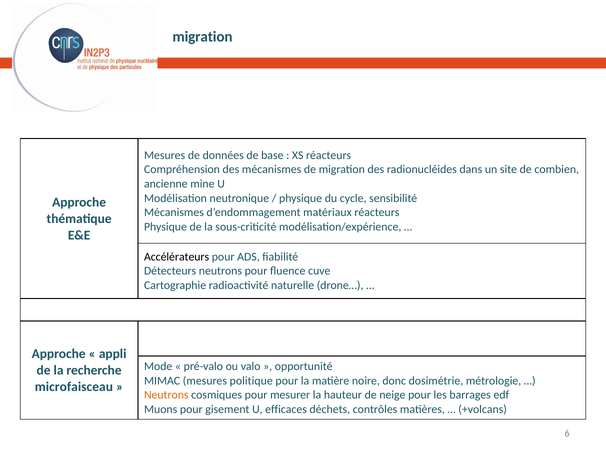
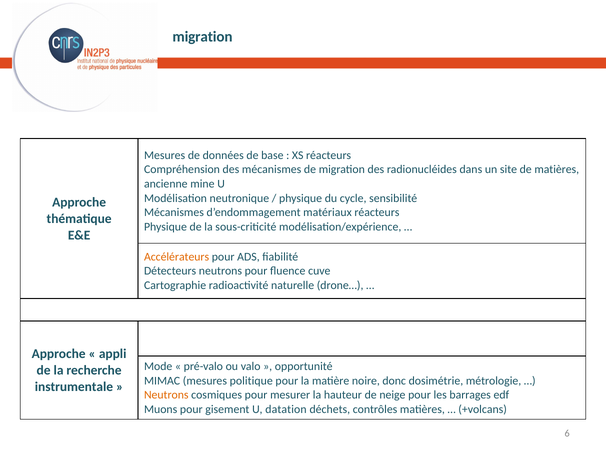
de combien: combien -> matières
Accélérateurs colour: black -> orange
microfaisceau: microfaisceau -> instrumentale
efficaces: efficaces -> datation
